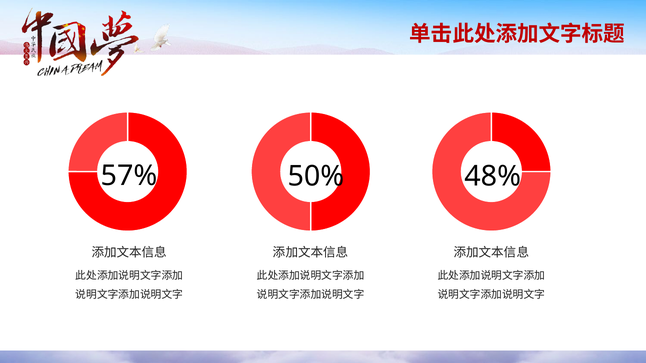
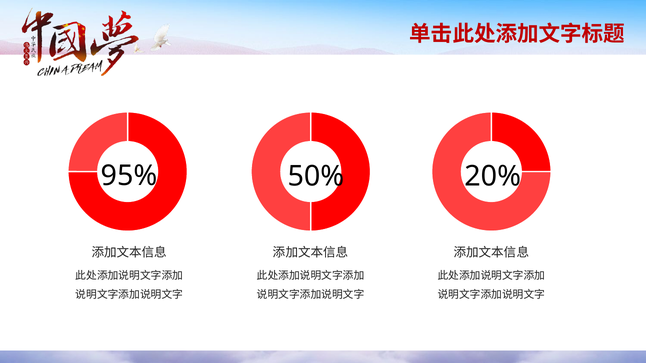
57%: 57% -> 95%
48%: 48% -> 20%
